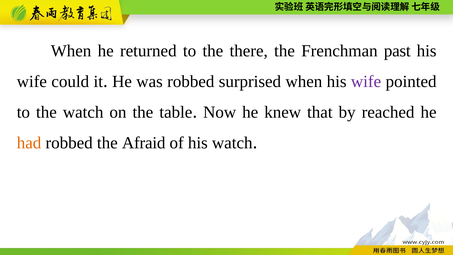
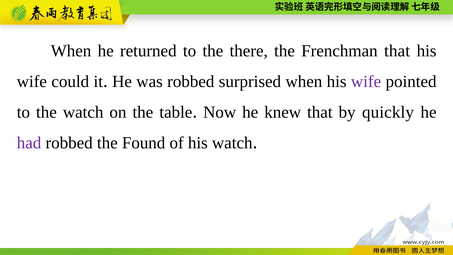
Frenchman past: past -> that
reached: reached -> quickly
had colour: orange -> purple
Afraid: Afraid -> Found
